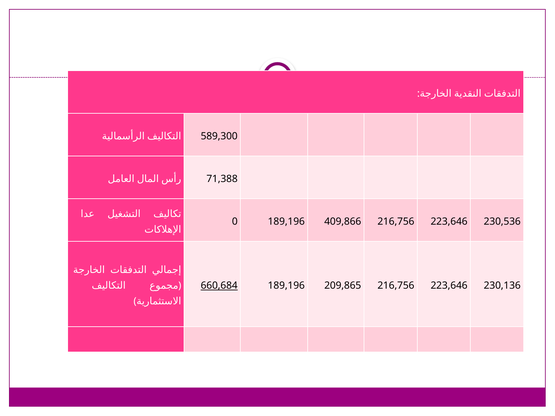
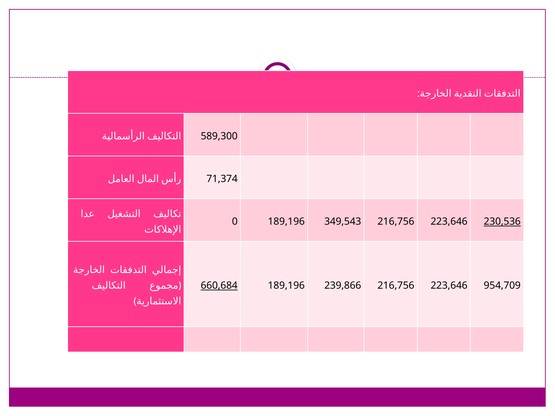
71,388: 71,388 -> 71,374
409,866: 409,866 -> 349,543
230,536 underline: none -> present
209,865: 209,865 -> 239,866
230,136: 230,136 -> 954,709
